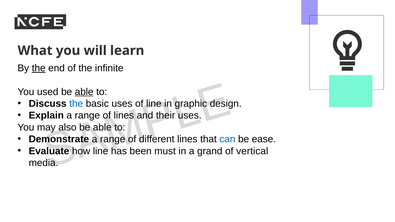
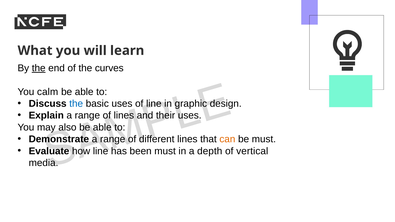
infinite: infinite -> curves
used: used -> calm
able at (84, 92) underline: present -> none
can colour: blue -> orange
be ease: ease -> must
grand: grand -> depth
